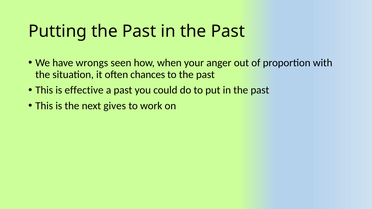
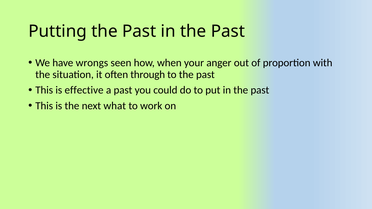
chances: chances -> through
gives: gives -> what
